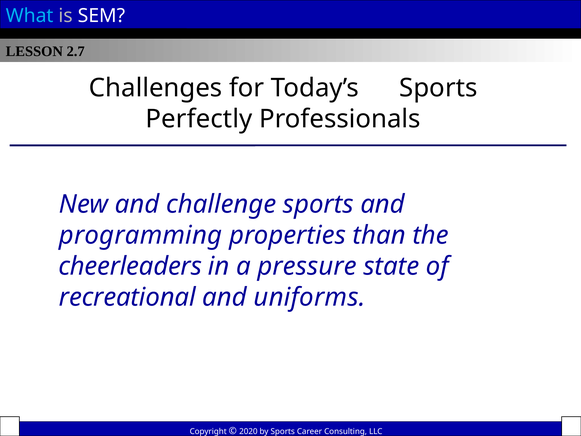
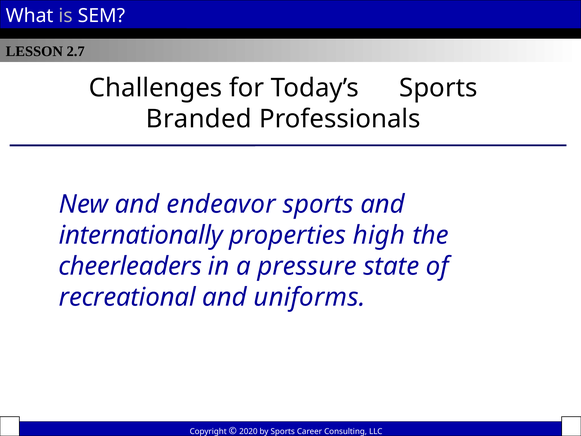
What colour: light blue -> white
Perfectly: Perfectly -> Branded
challenge: challenge -> endeavor
programming: programming -> internationally
than: than -> high
